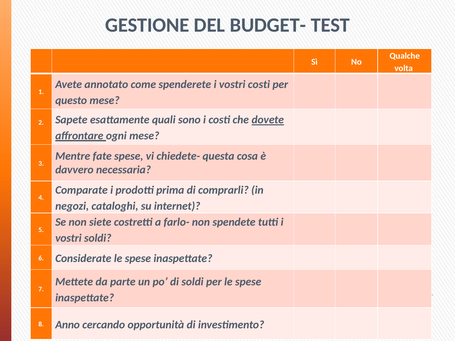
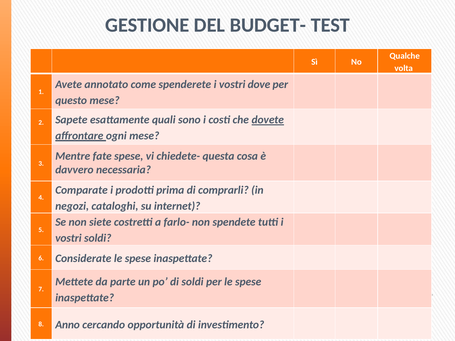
vostri costi: costi -> dove
